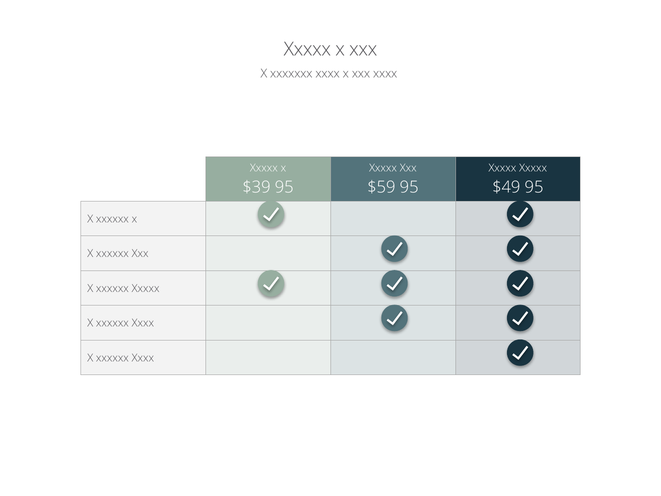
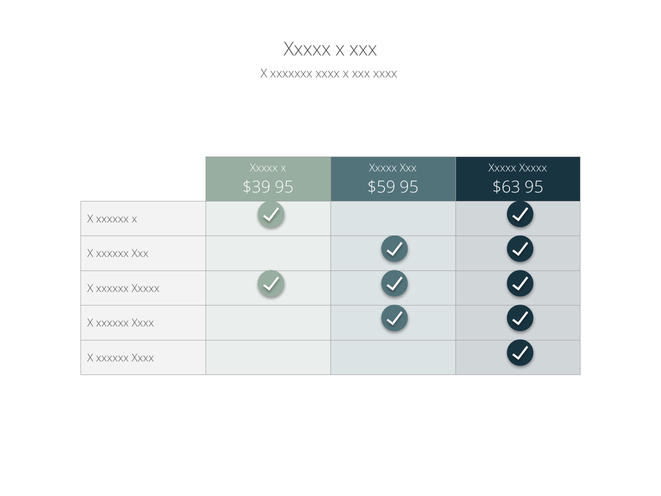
$49: $49 -> $63
